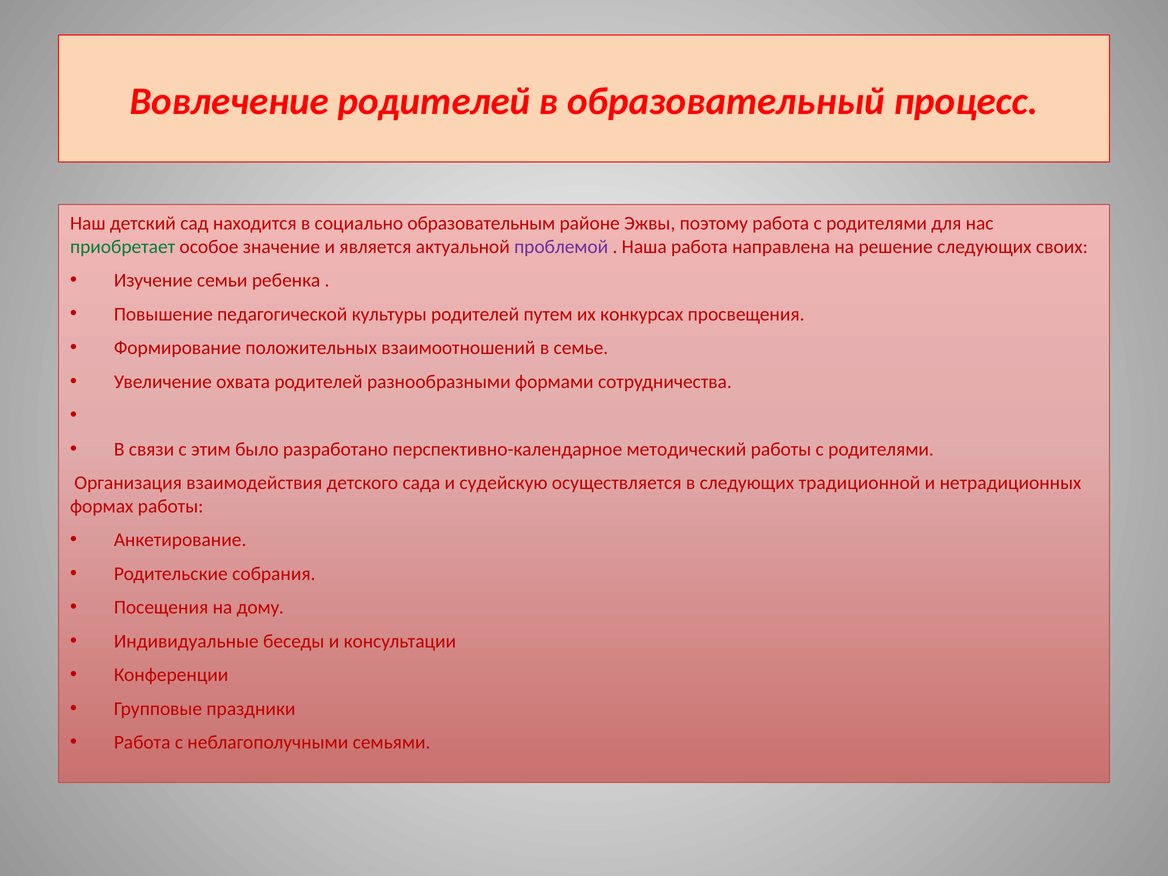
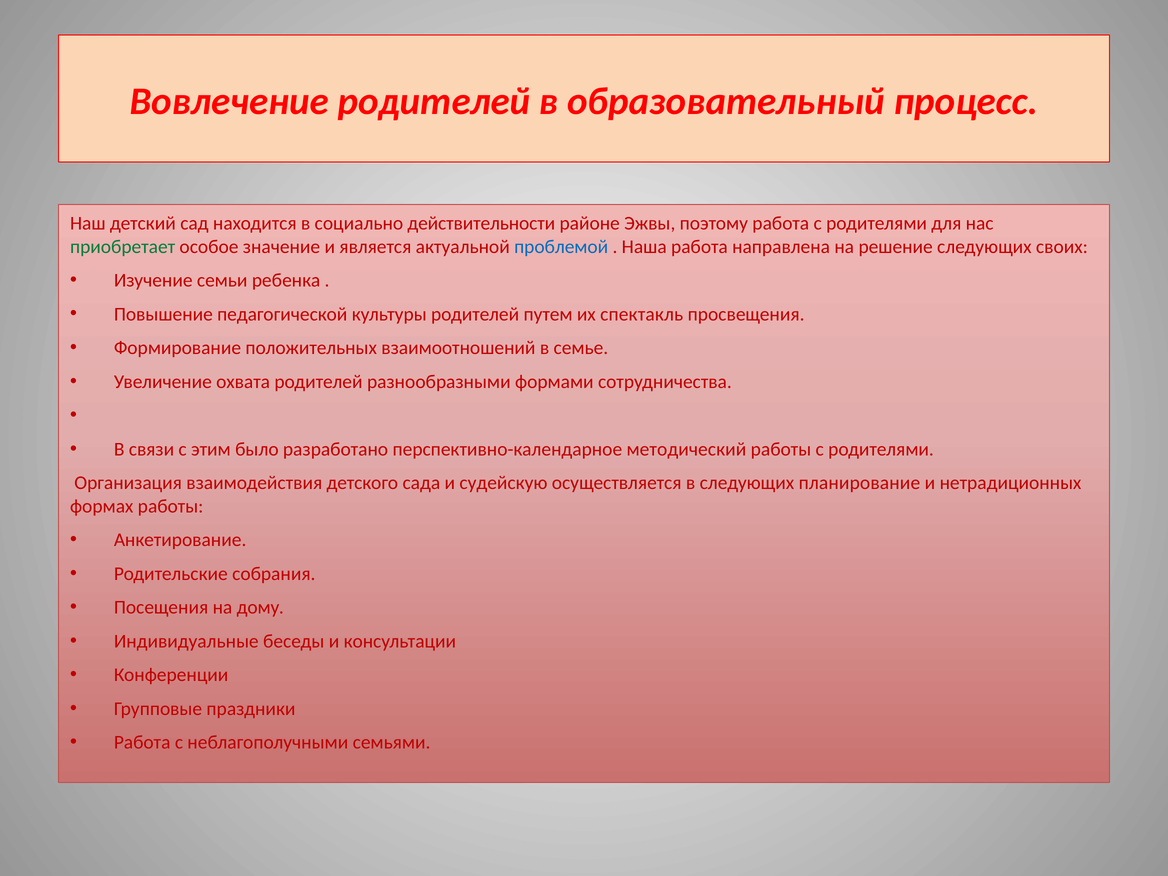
образовательным: образовательным -> действительности
проблемой colour: purple -> blue
конкурсах: конкурсах -> спектакль
традиционной: традиционной -> планирование
